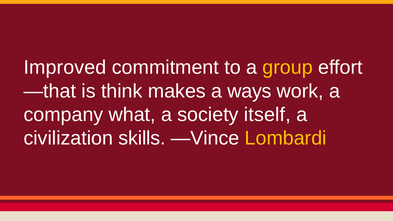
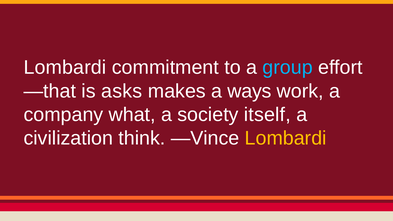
Improved at (65, 67): Improved -> Lombardi
group colour: yellow -> light blue
think: think -> asks
skills: skills -> think
